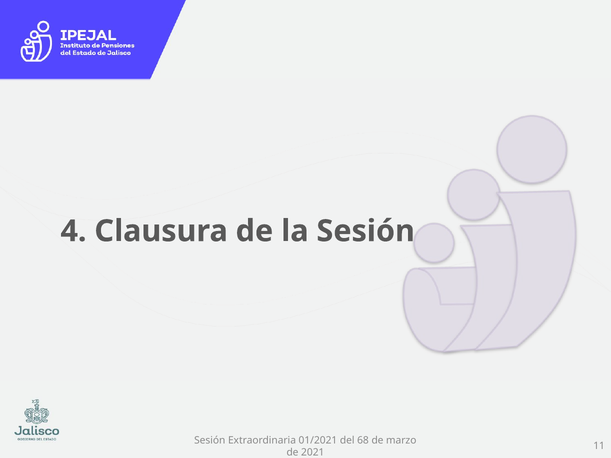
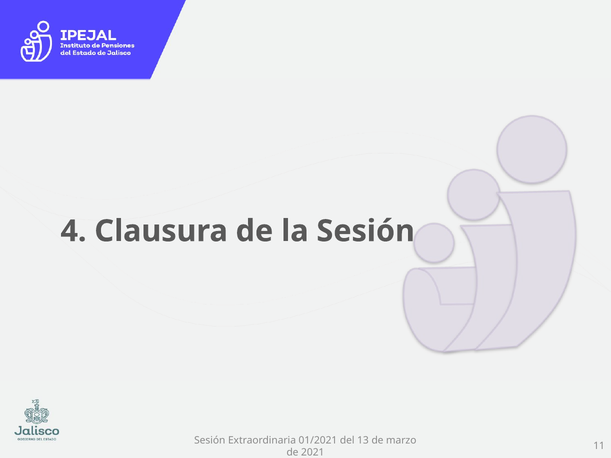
68: 68 -> 13
